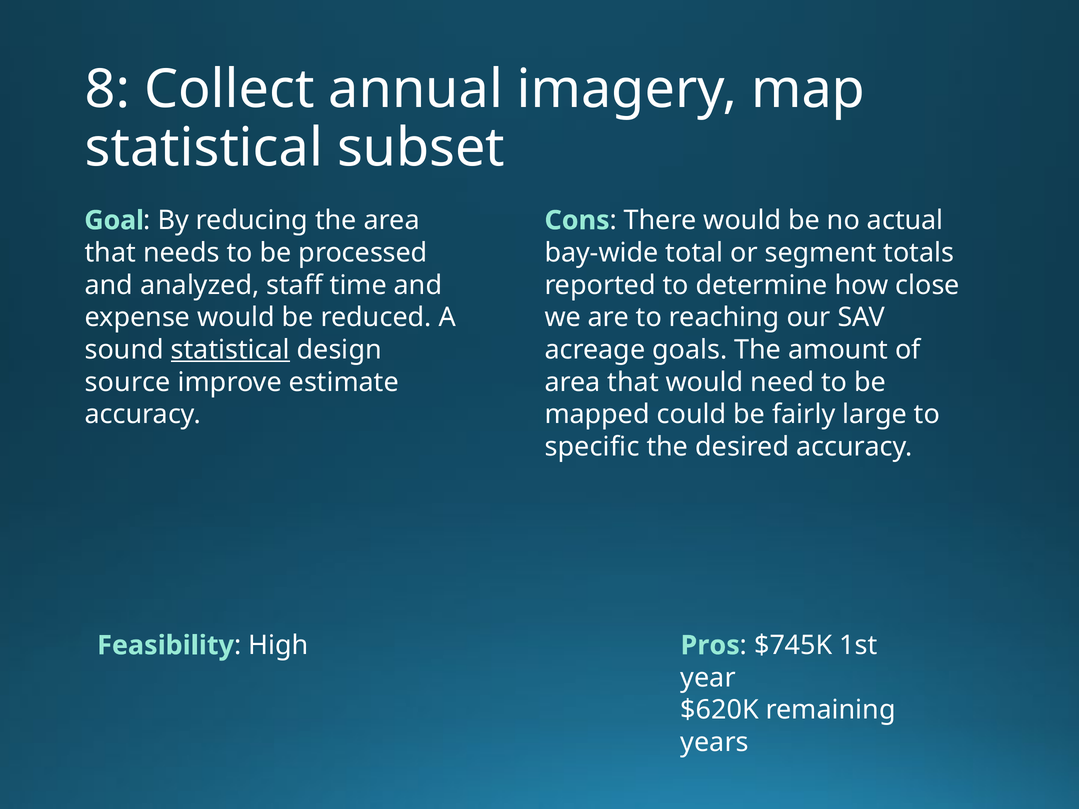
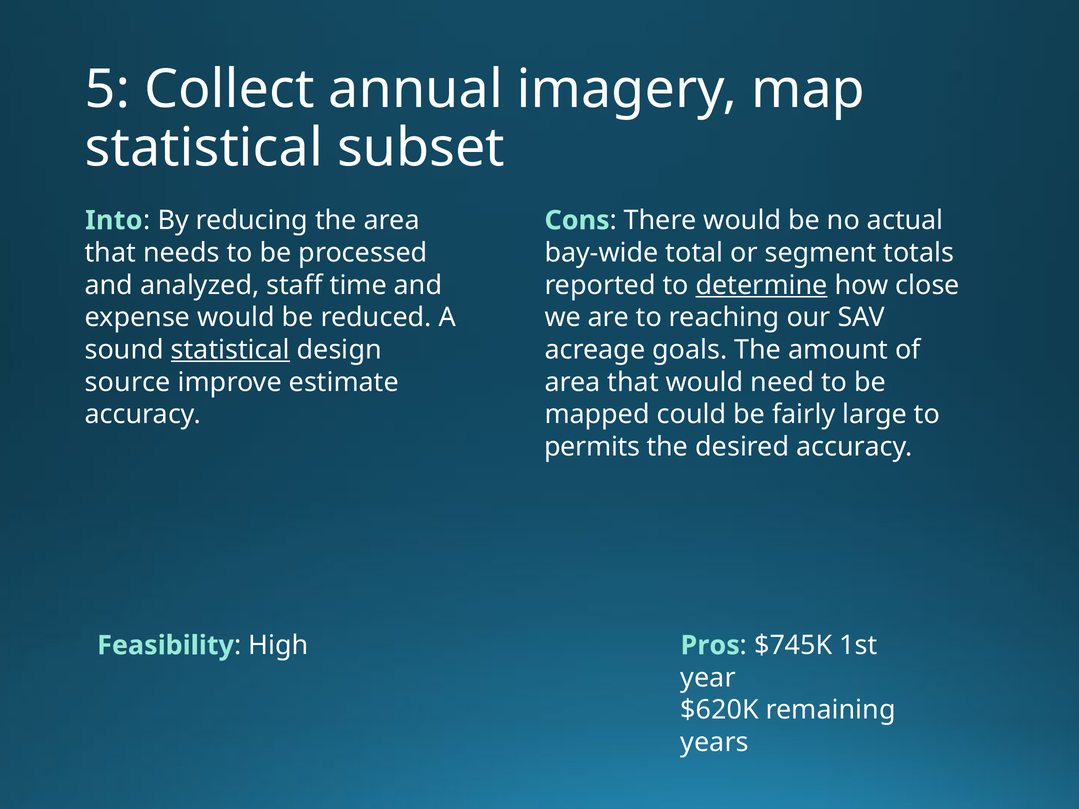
8: 8 -> 5
Goal: Goal -> Into
determine underline: none -> present
specific: specific -> permits
